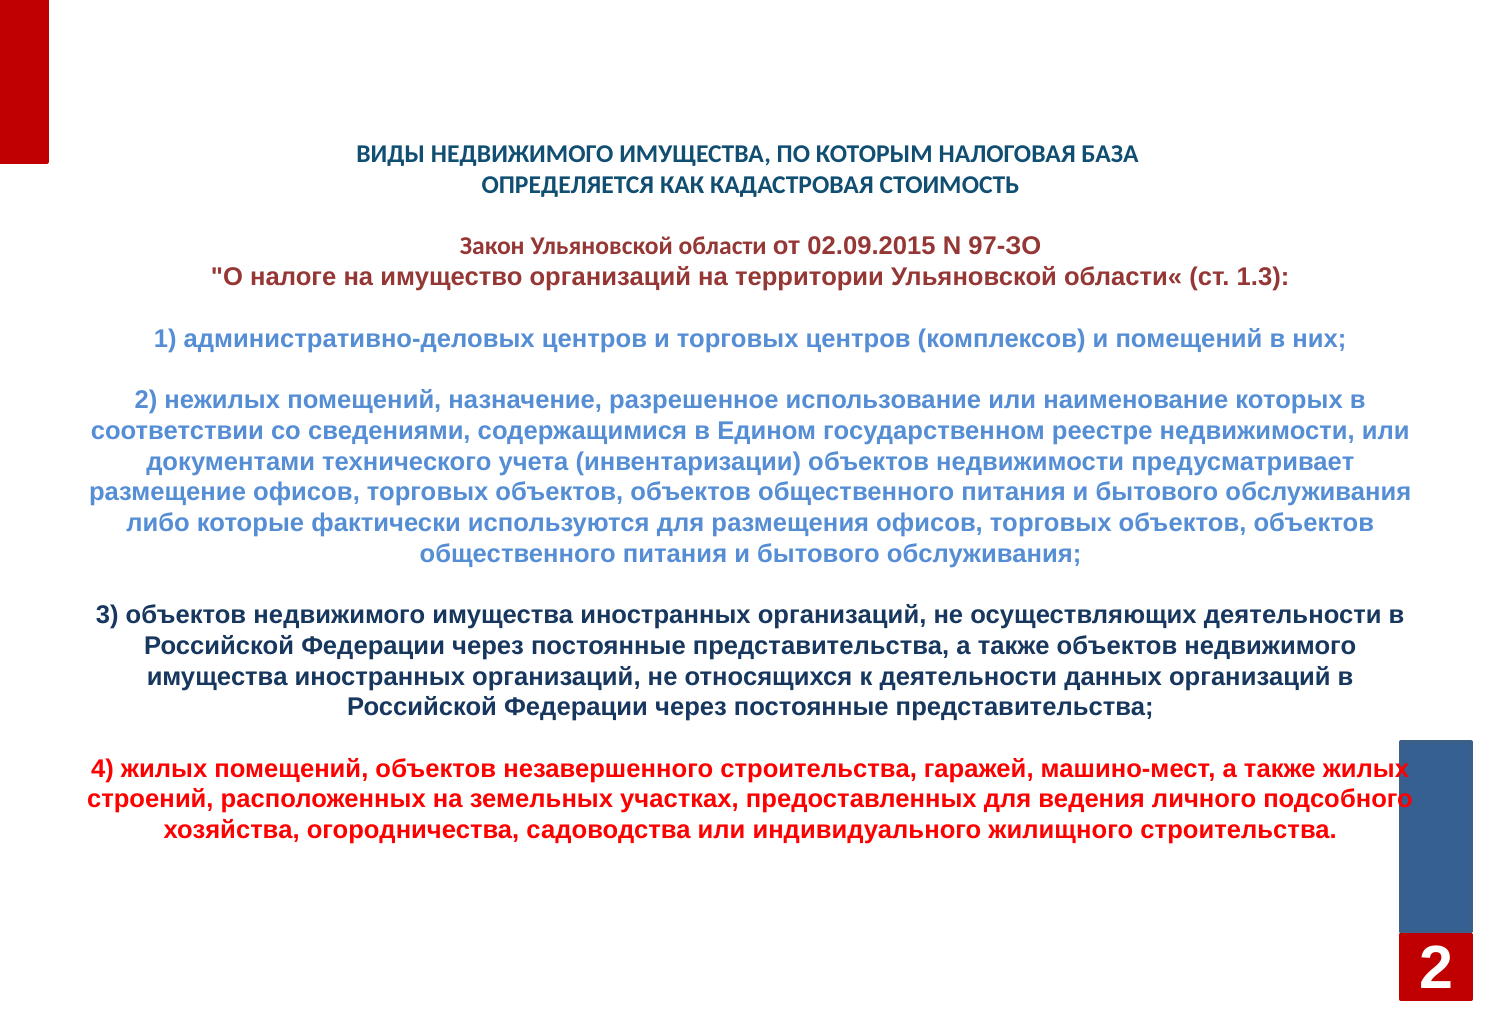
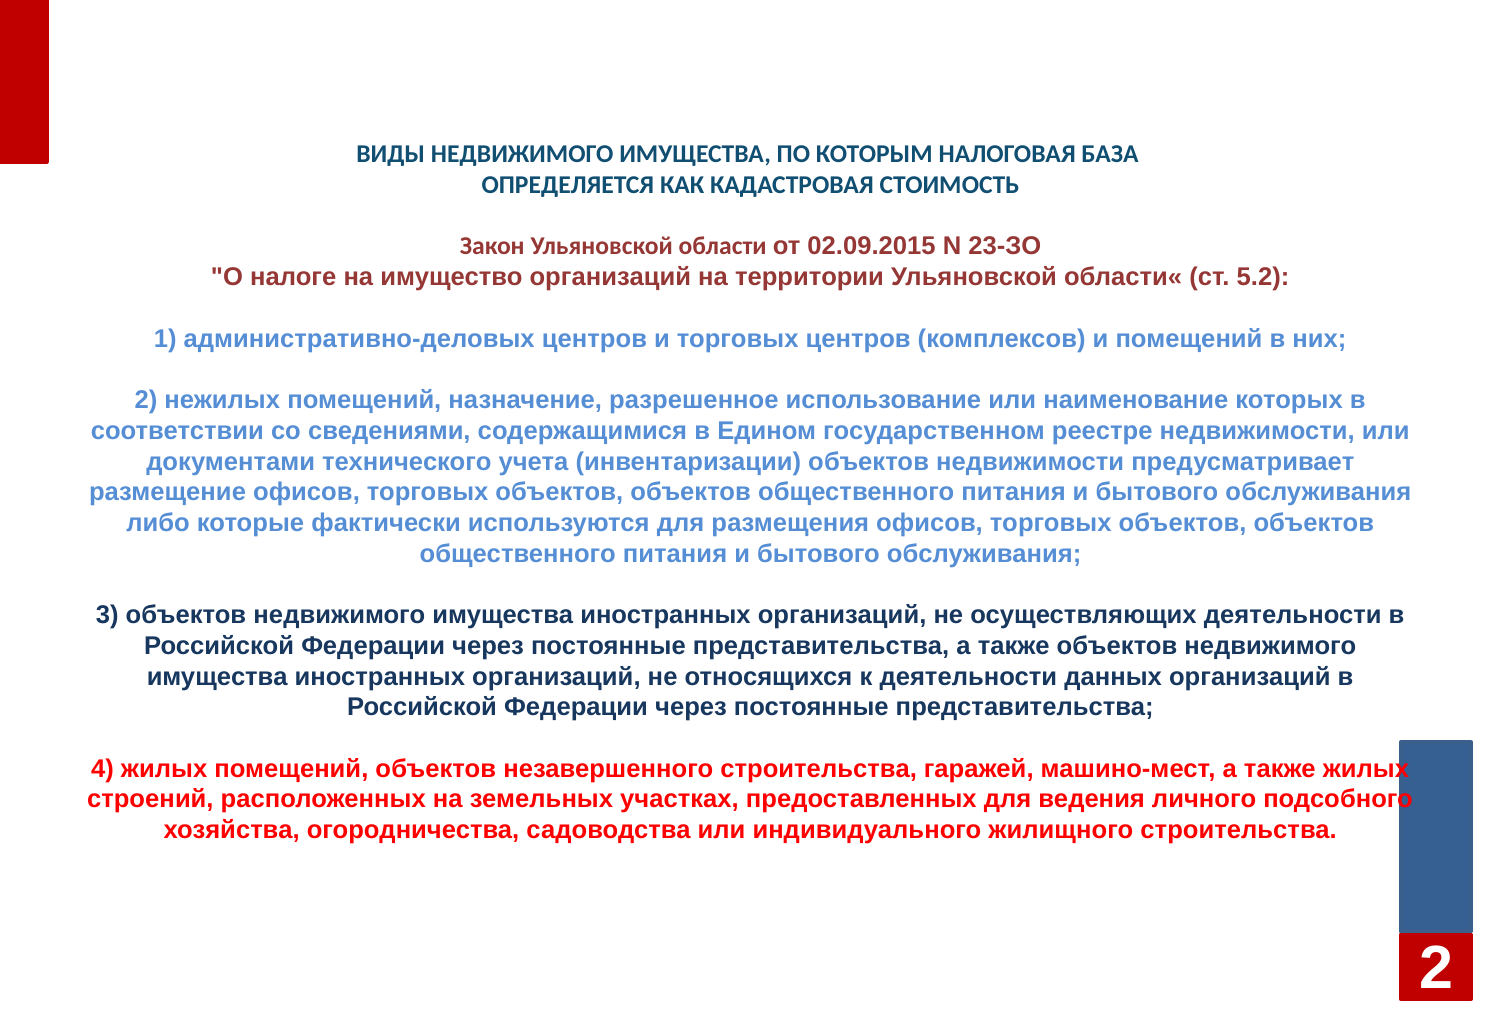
97-ЗО: 97-ЗО -> 23-ЗО
1.3: 1.3 -> 5.2
